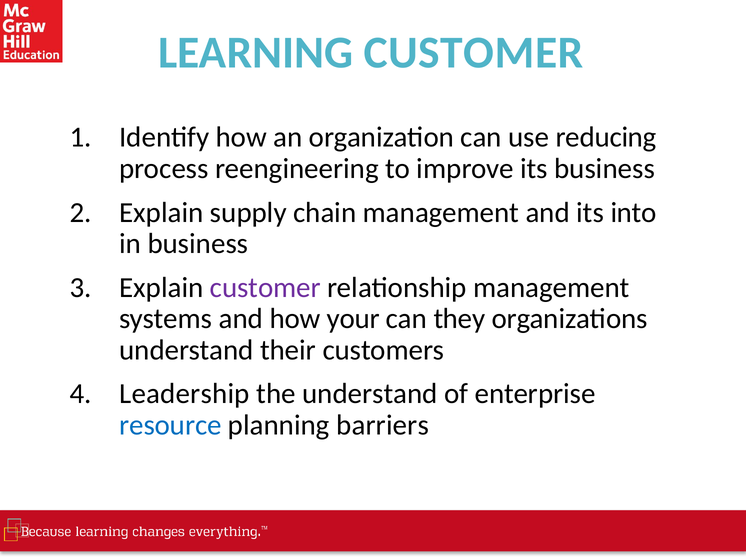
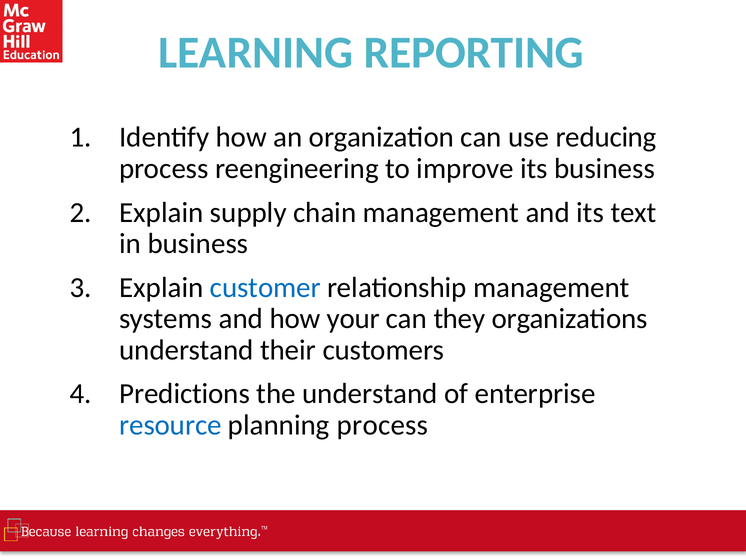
LEARNING CUSTOMER: CUSTOMER -> REPORTING
into: into -> text
customer at (265, 287) colour: purple -> blue
Leadership: Leadership -> Predictions
planning barriers: barriers -> process
